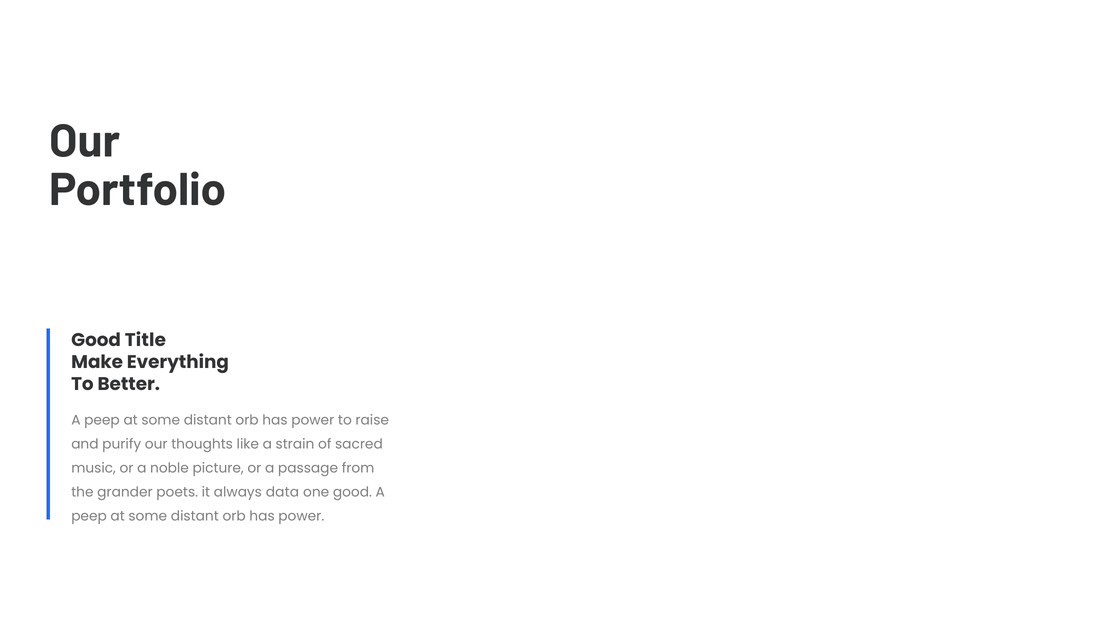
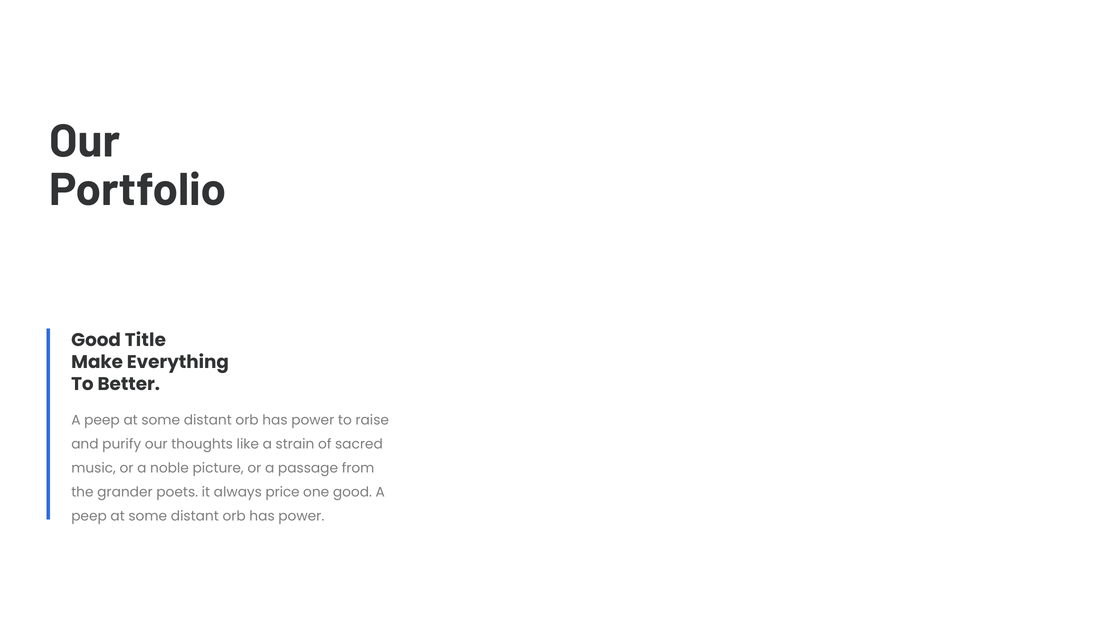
data: data -> price
